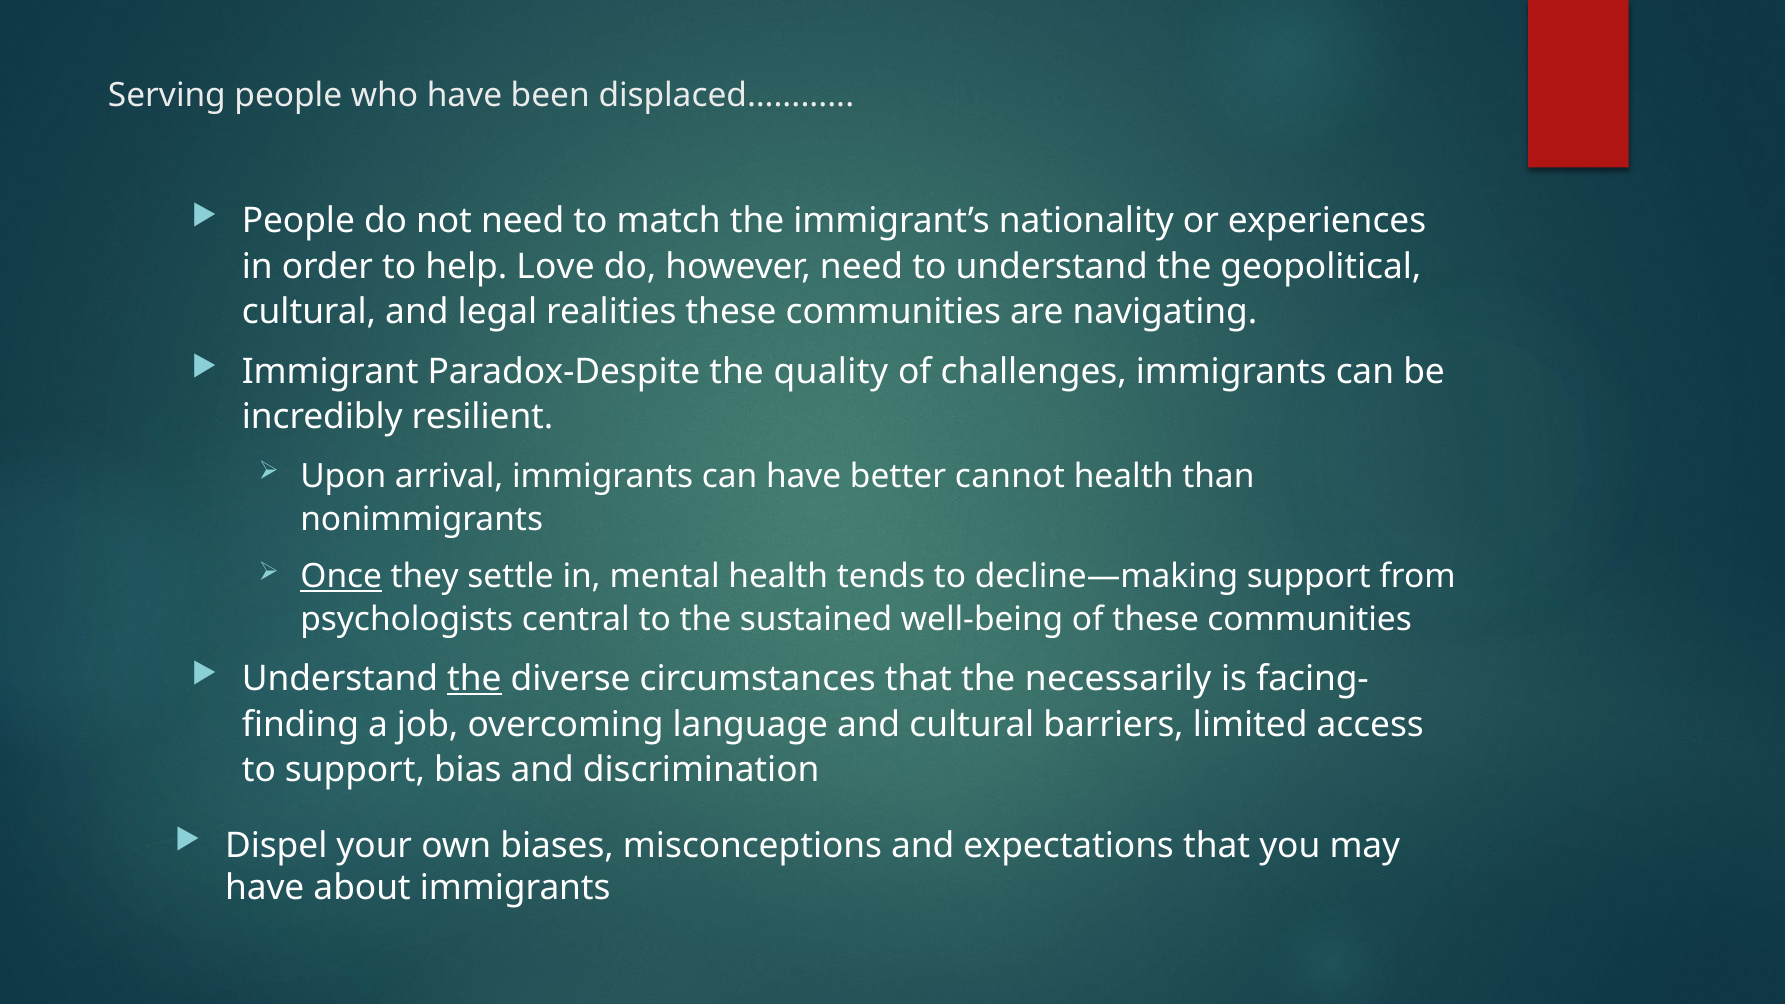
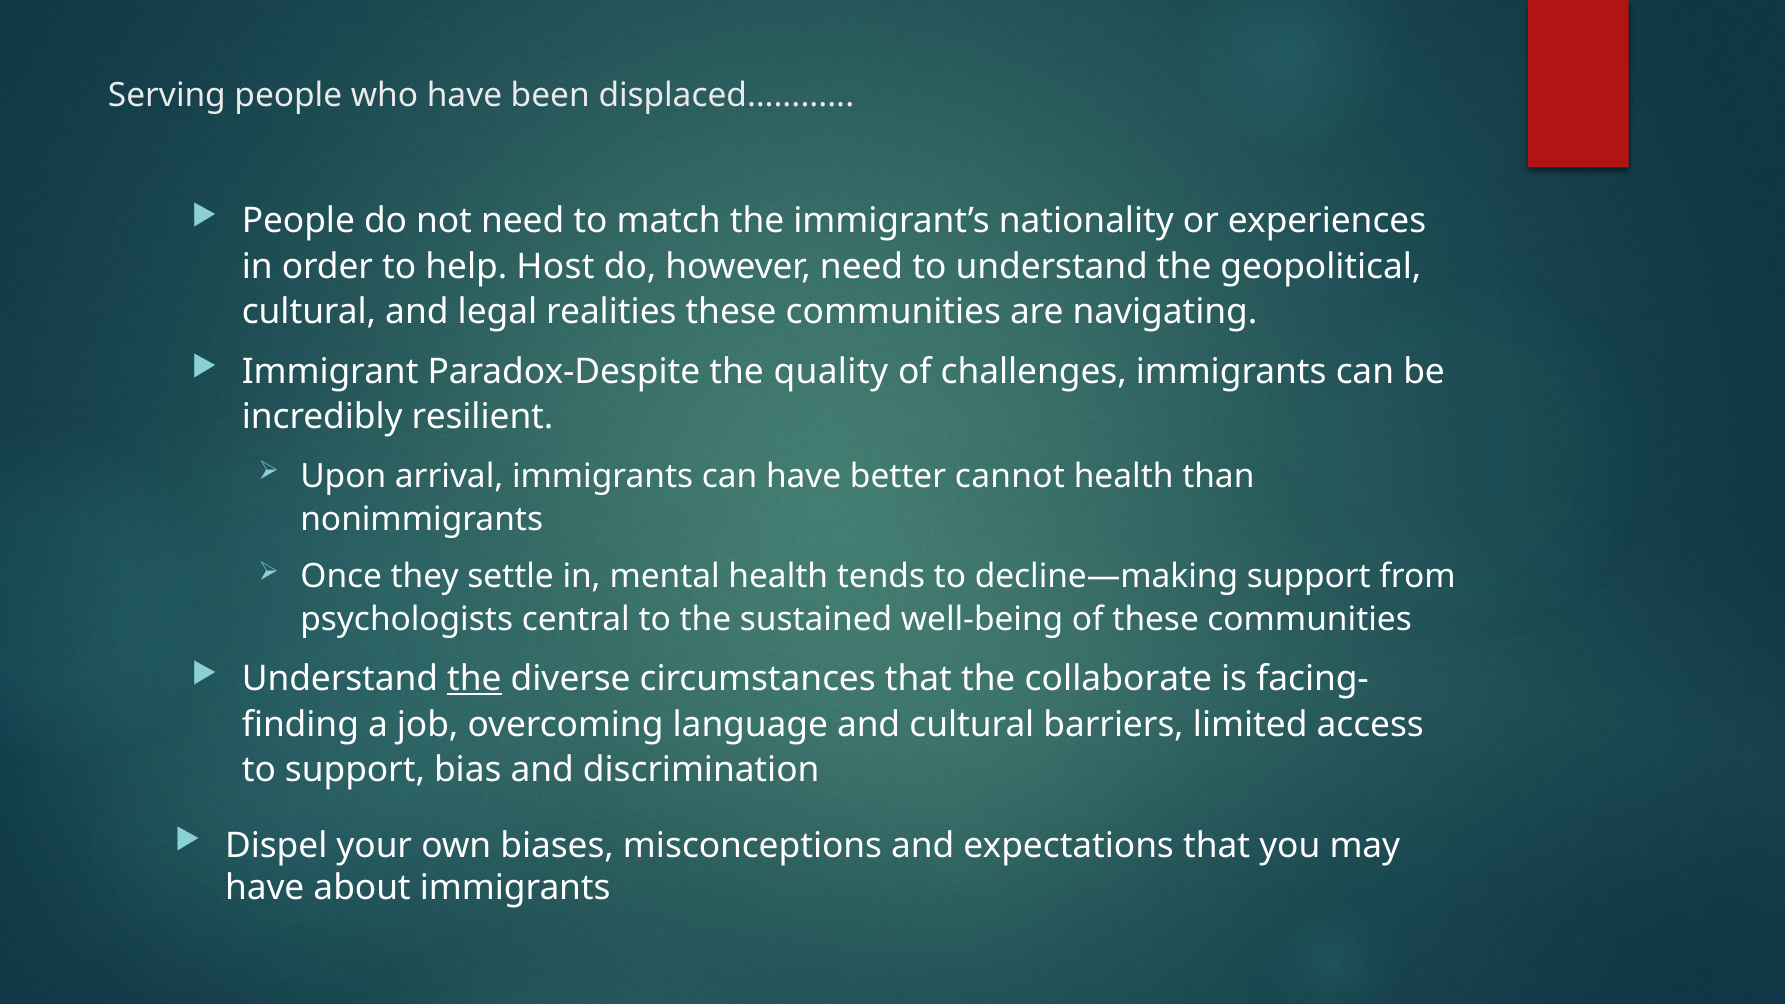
Love: Love -> Host
Once underline: present -> none
necessarily: necessarily -> collaborate
